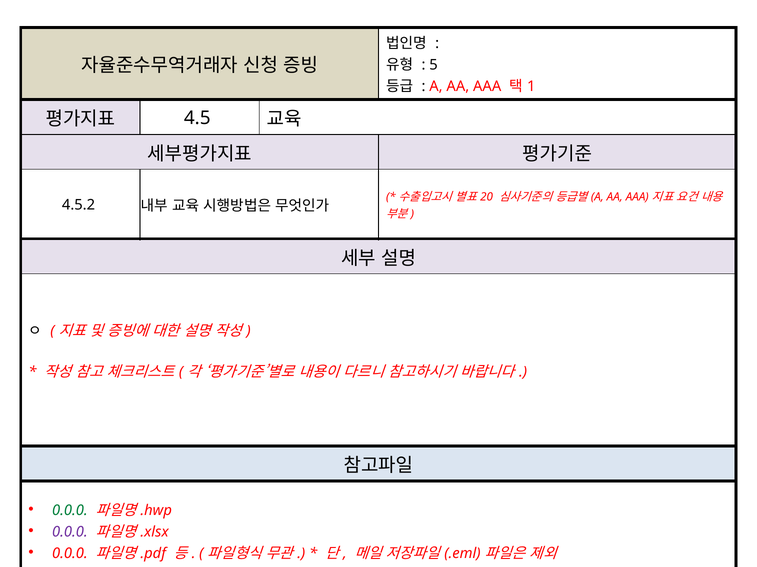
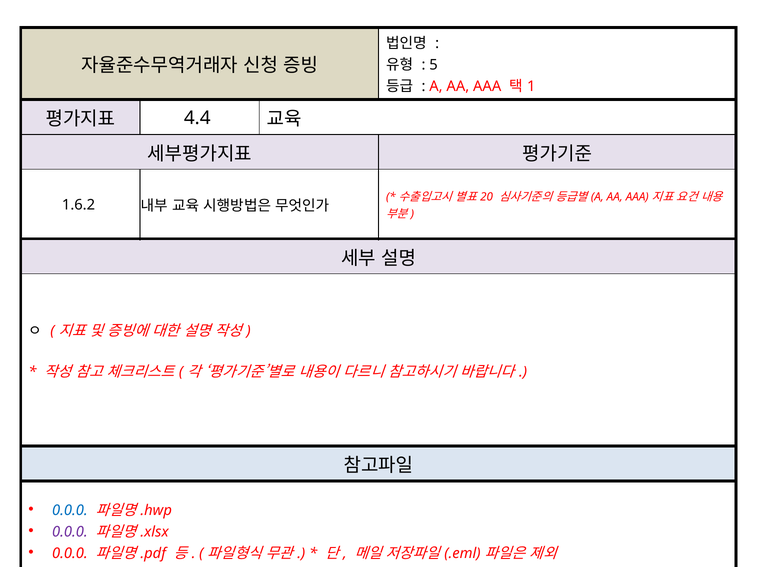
4.5: 4.5 -> 4.4
4.5.2: 4.5.2 -> 1.6.2
0.0.0 at (70, 511) colour: green -> blue
